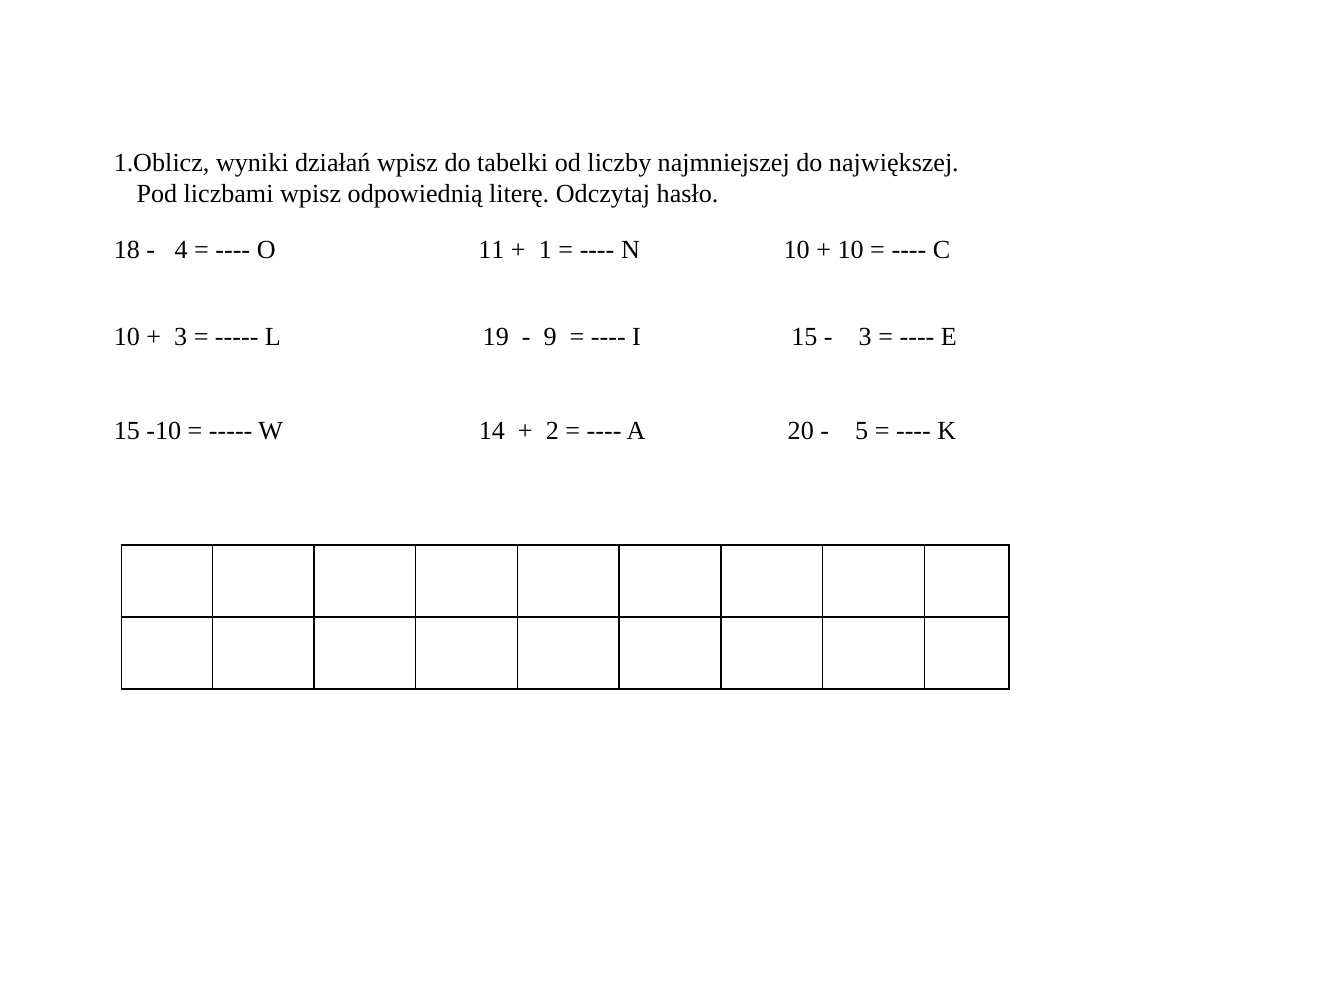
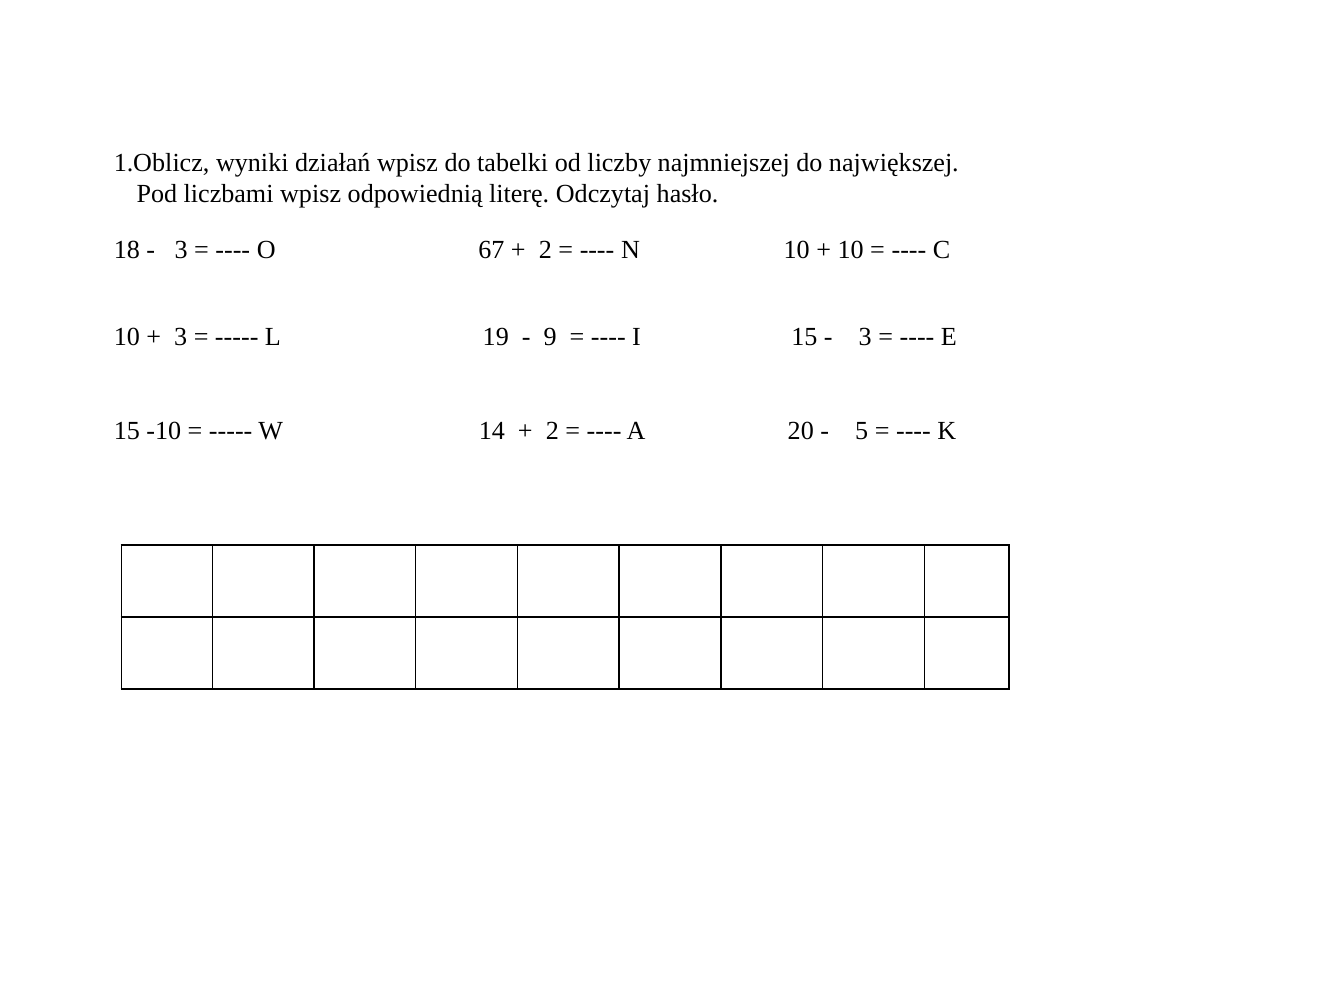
4 at (181, 250): 4 -> 3
11: 11 -> 67
1 at (545, 250): 1 -> 2
